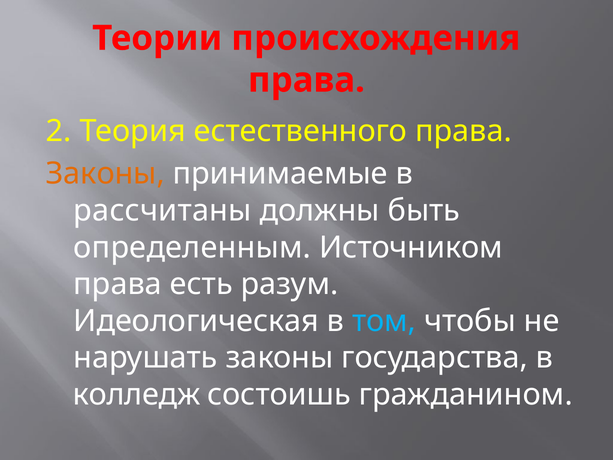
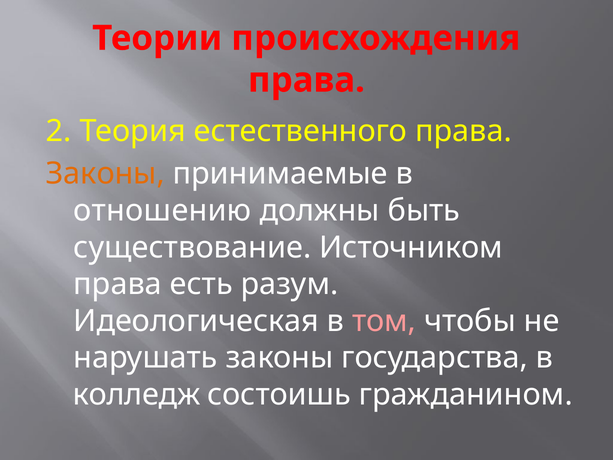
рассчитаны: рассчитаны -> отношению
определенным: определенным -> существование
том colour: light blue -> pink
